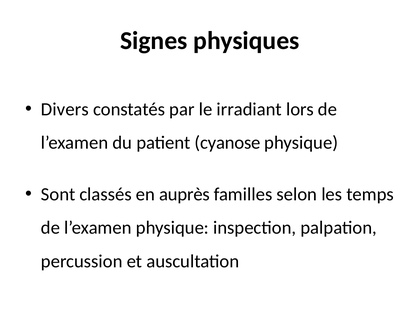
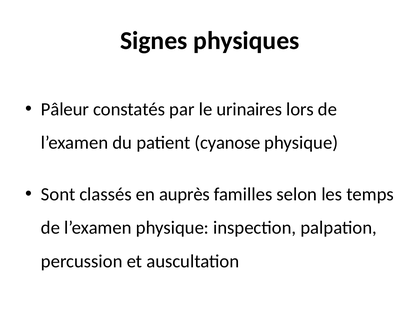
Divers: Divers -> Pâleur
irradiant: irradiant -> urinaires
